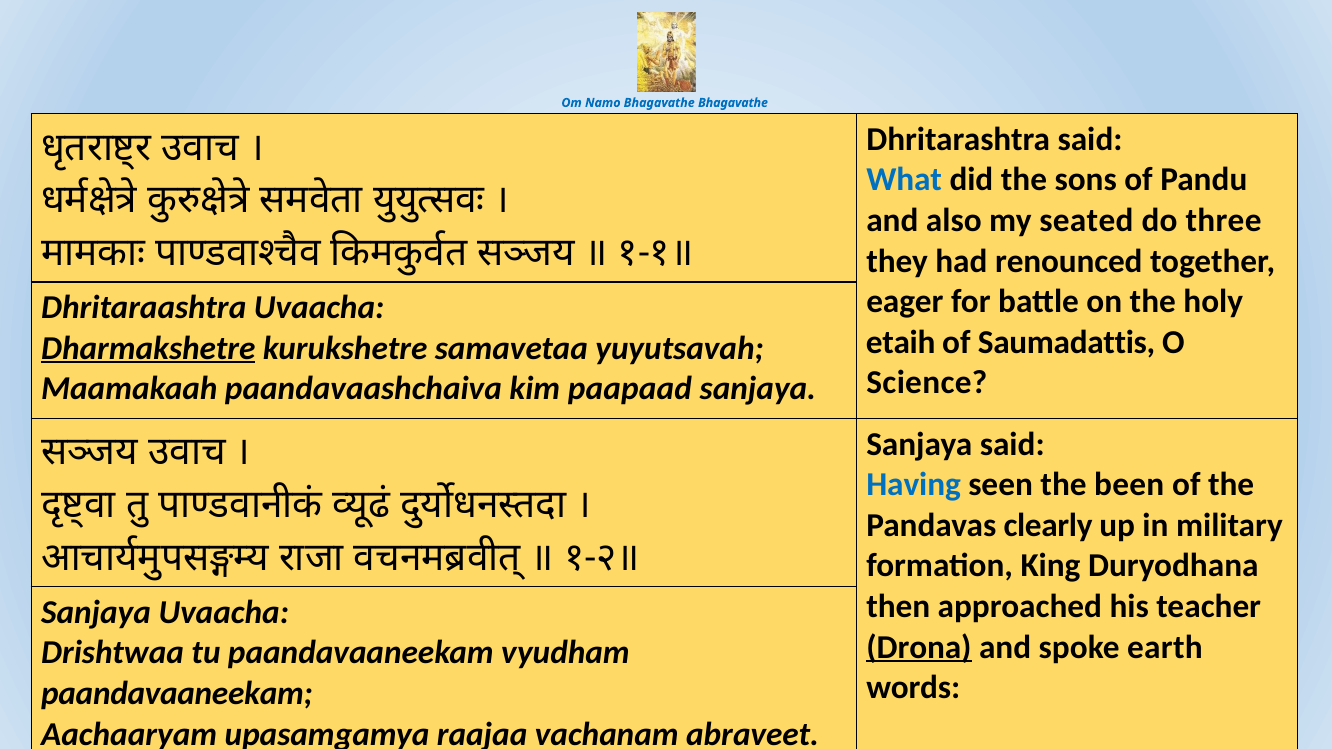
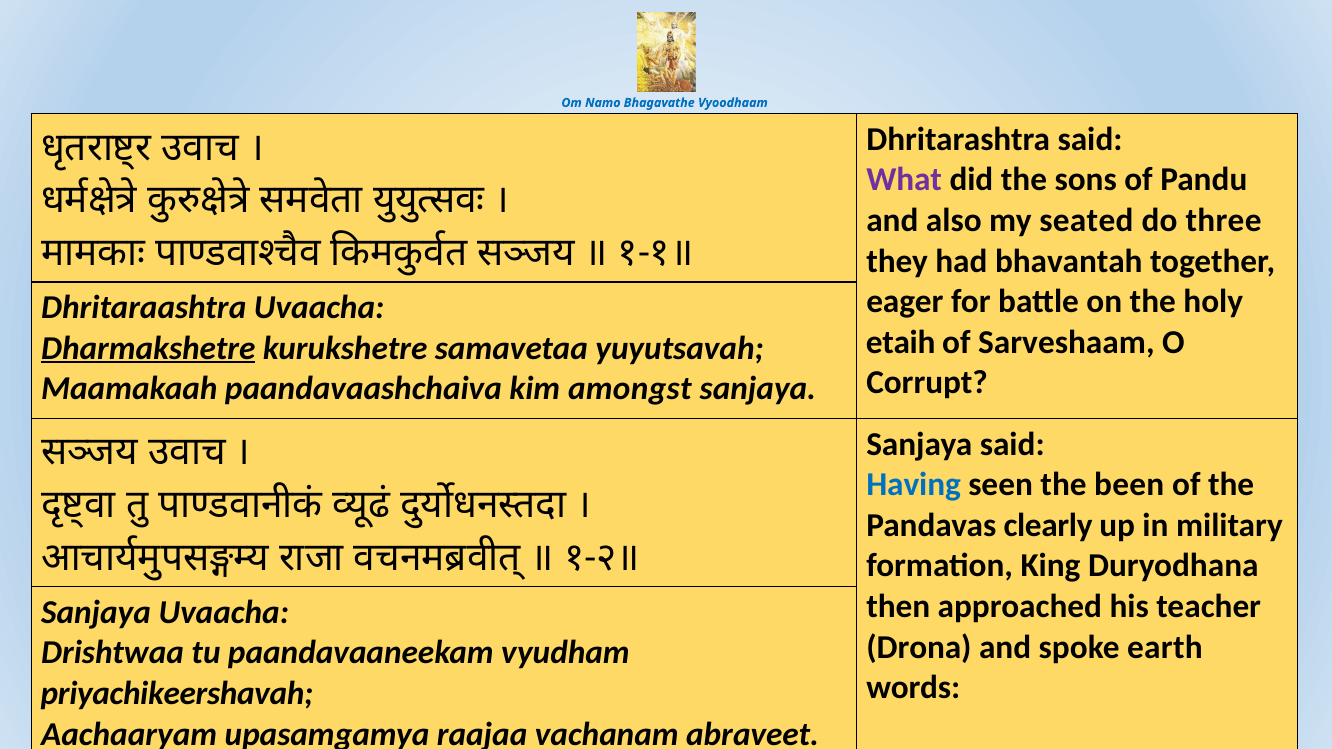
Bhagavathe Bhagavathe: Bhagavathe -> Vyoodhaam
What colour: blue -> purple
renounced: renounced -> bhavantah
Saumadattis: Saumadattis -> Sarveshaam
Science: Science -> Corrupt
paapaad: paapaad -> amongst
Drona underline: present -> none
paandavaaneekam at (177, 694): paandavaaneekam -> priyachikeershavah
